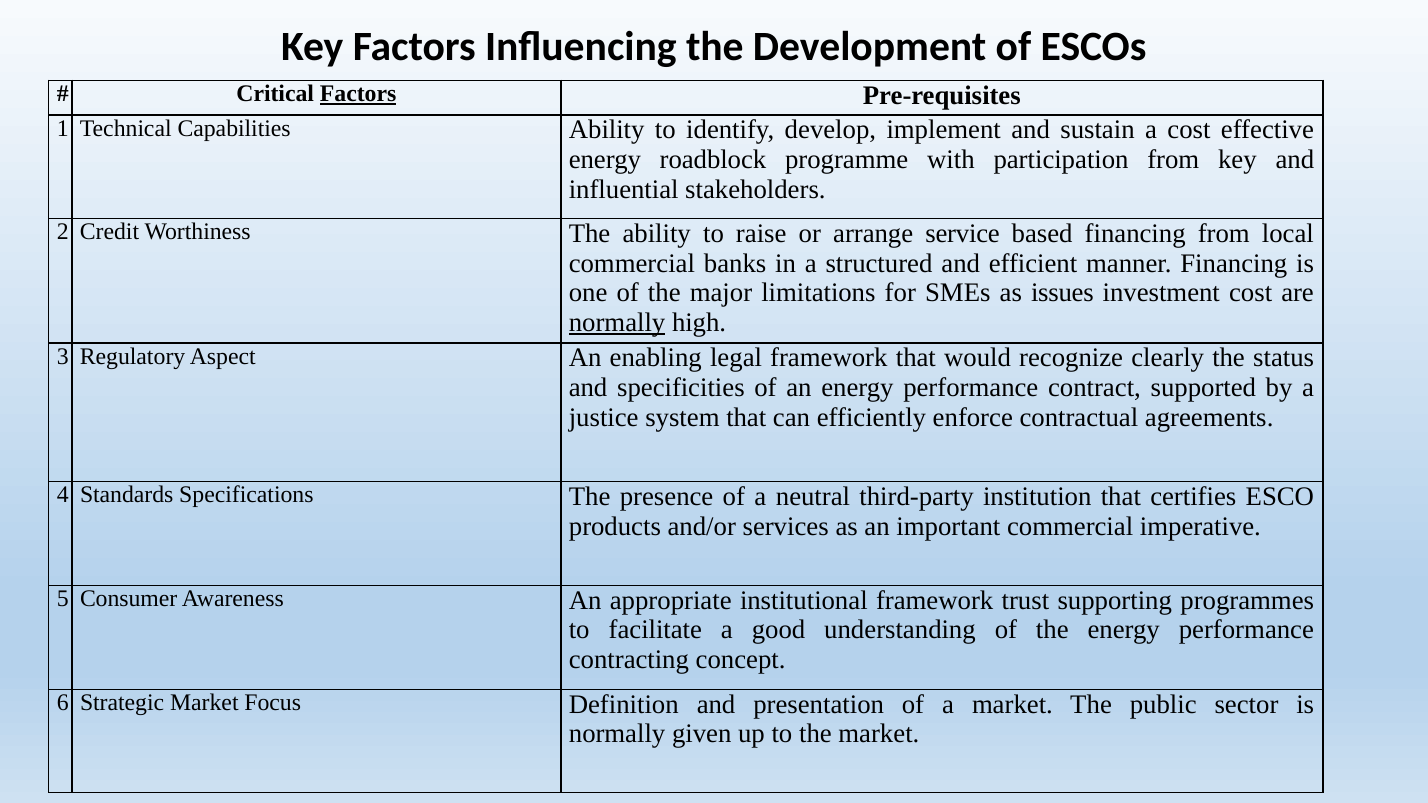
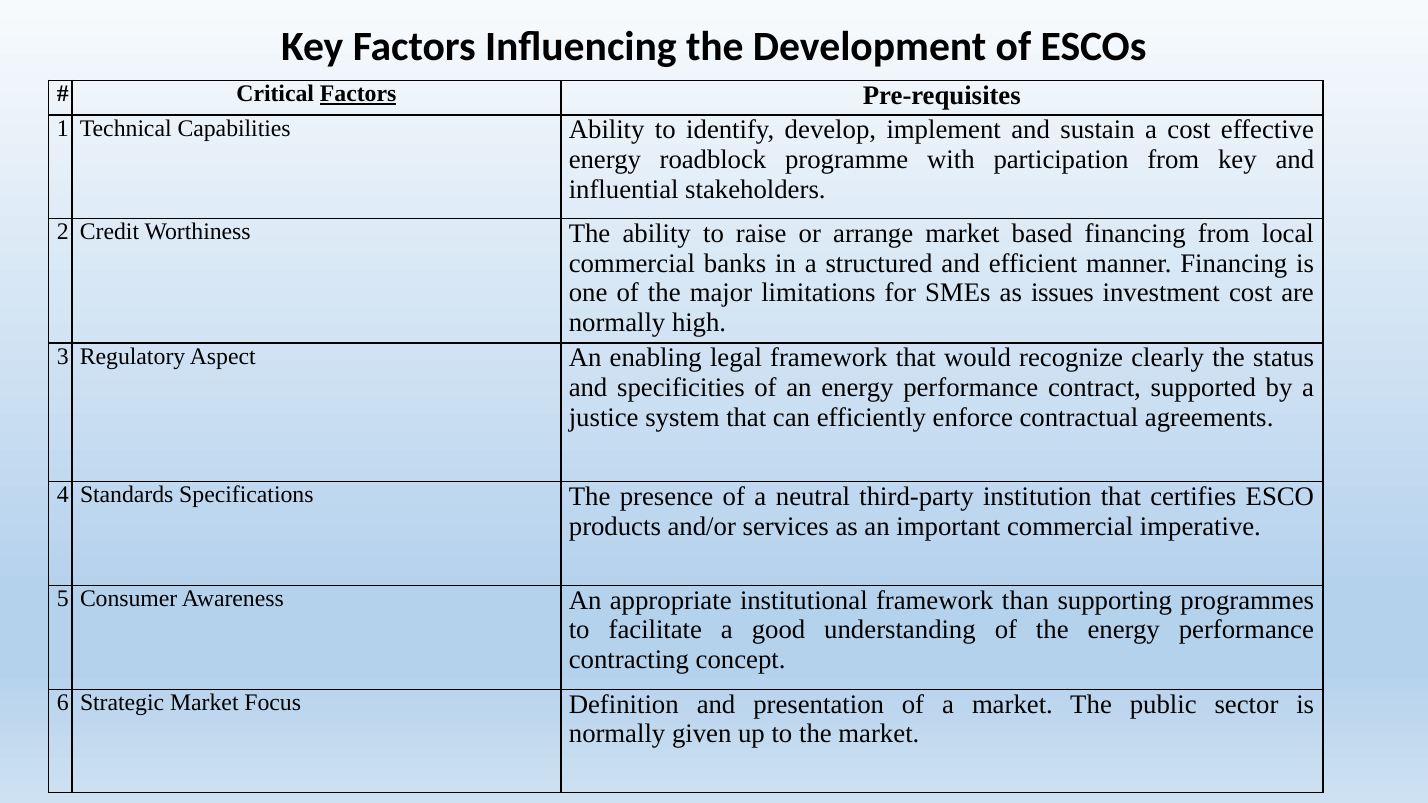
arrange service: service -> market
normally at (617, 323) underline: present -> none
trust: trust -> than
